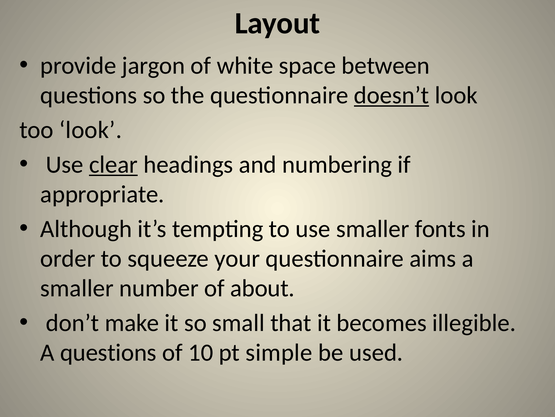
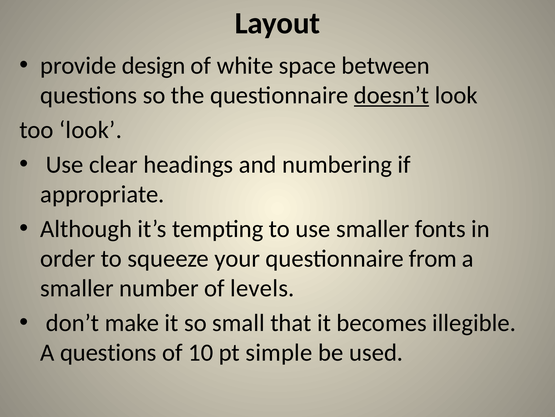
jargon: jargon -> design
clear underline: present -> none
aims: aims -> from
about: about -> levels
